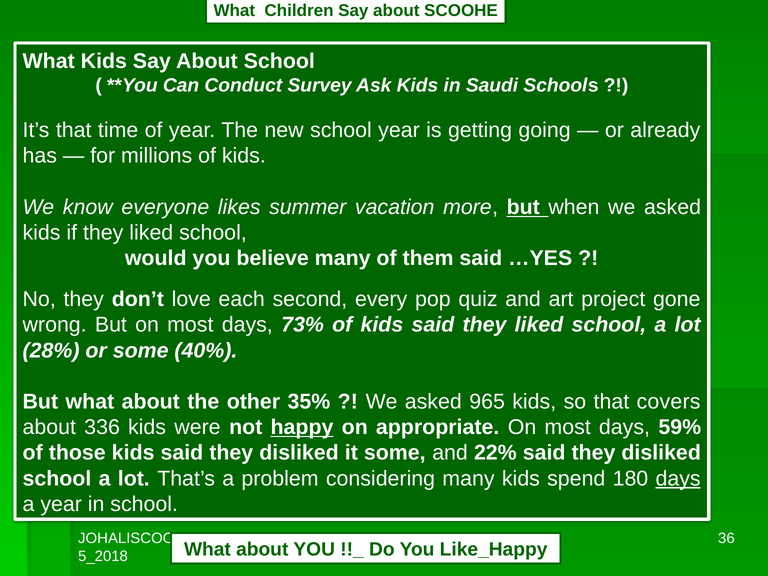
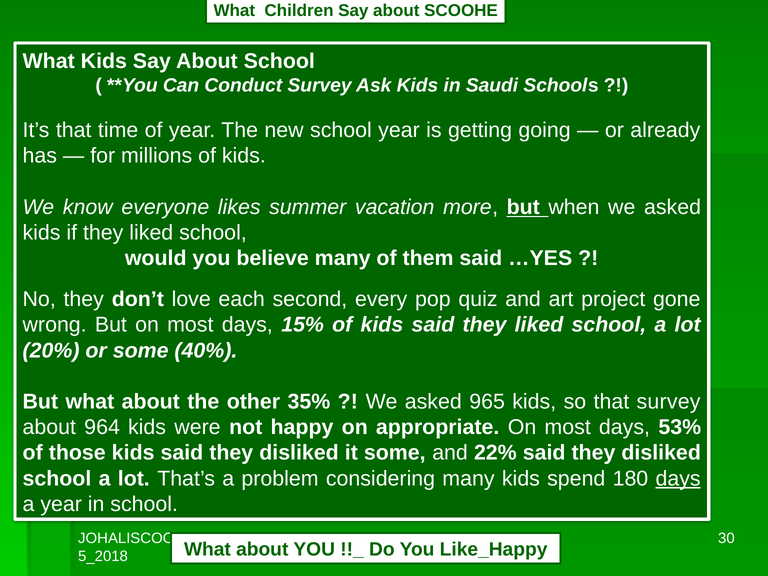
73%: 73% -> 15%
28%: 28% -> 20%
that covers: covers -> survey
336: 336 -> 964
happy underline: present -> none
59%: 59% -> 53%
36: 36 -> 30
